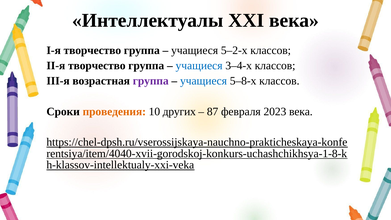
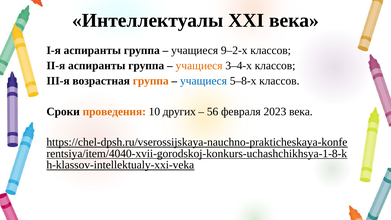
I-я творчество: творчество -> аспиранты
5–2-х: 5–2-х -> 9–2-х
II-я творчество: творчество -> аспиранты
учащиеся at (199, 66) colour: blue -> orange
группа at (151, 81) colour: purple -> orange
87: 87 -> 56
